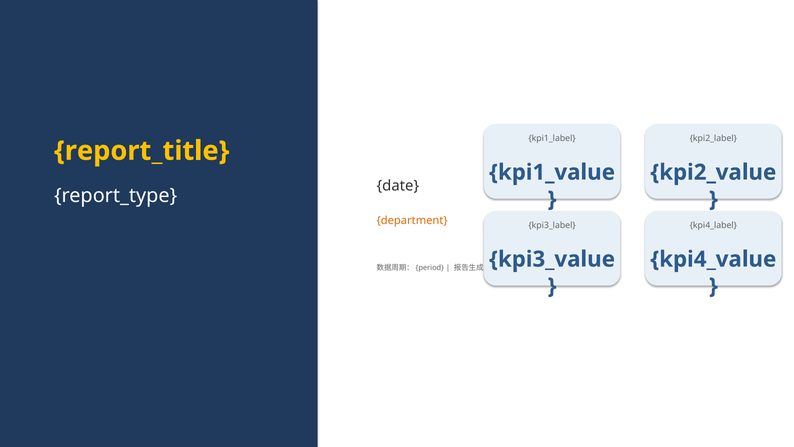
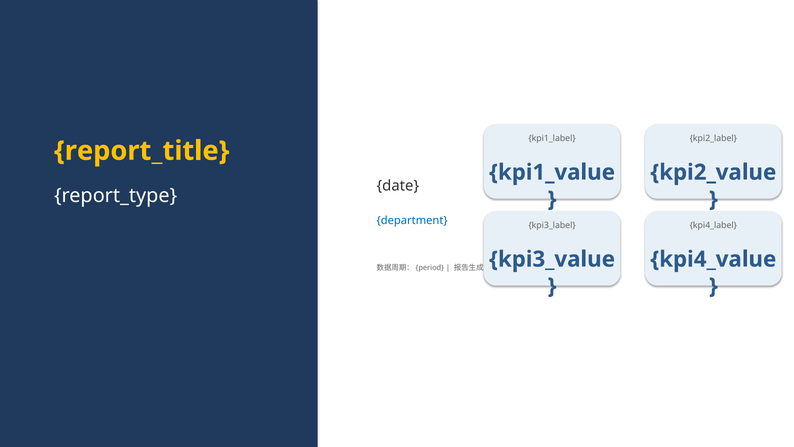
department colour: orange -> blue
